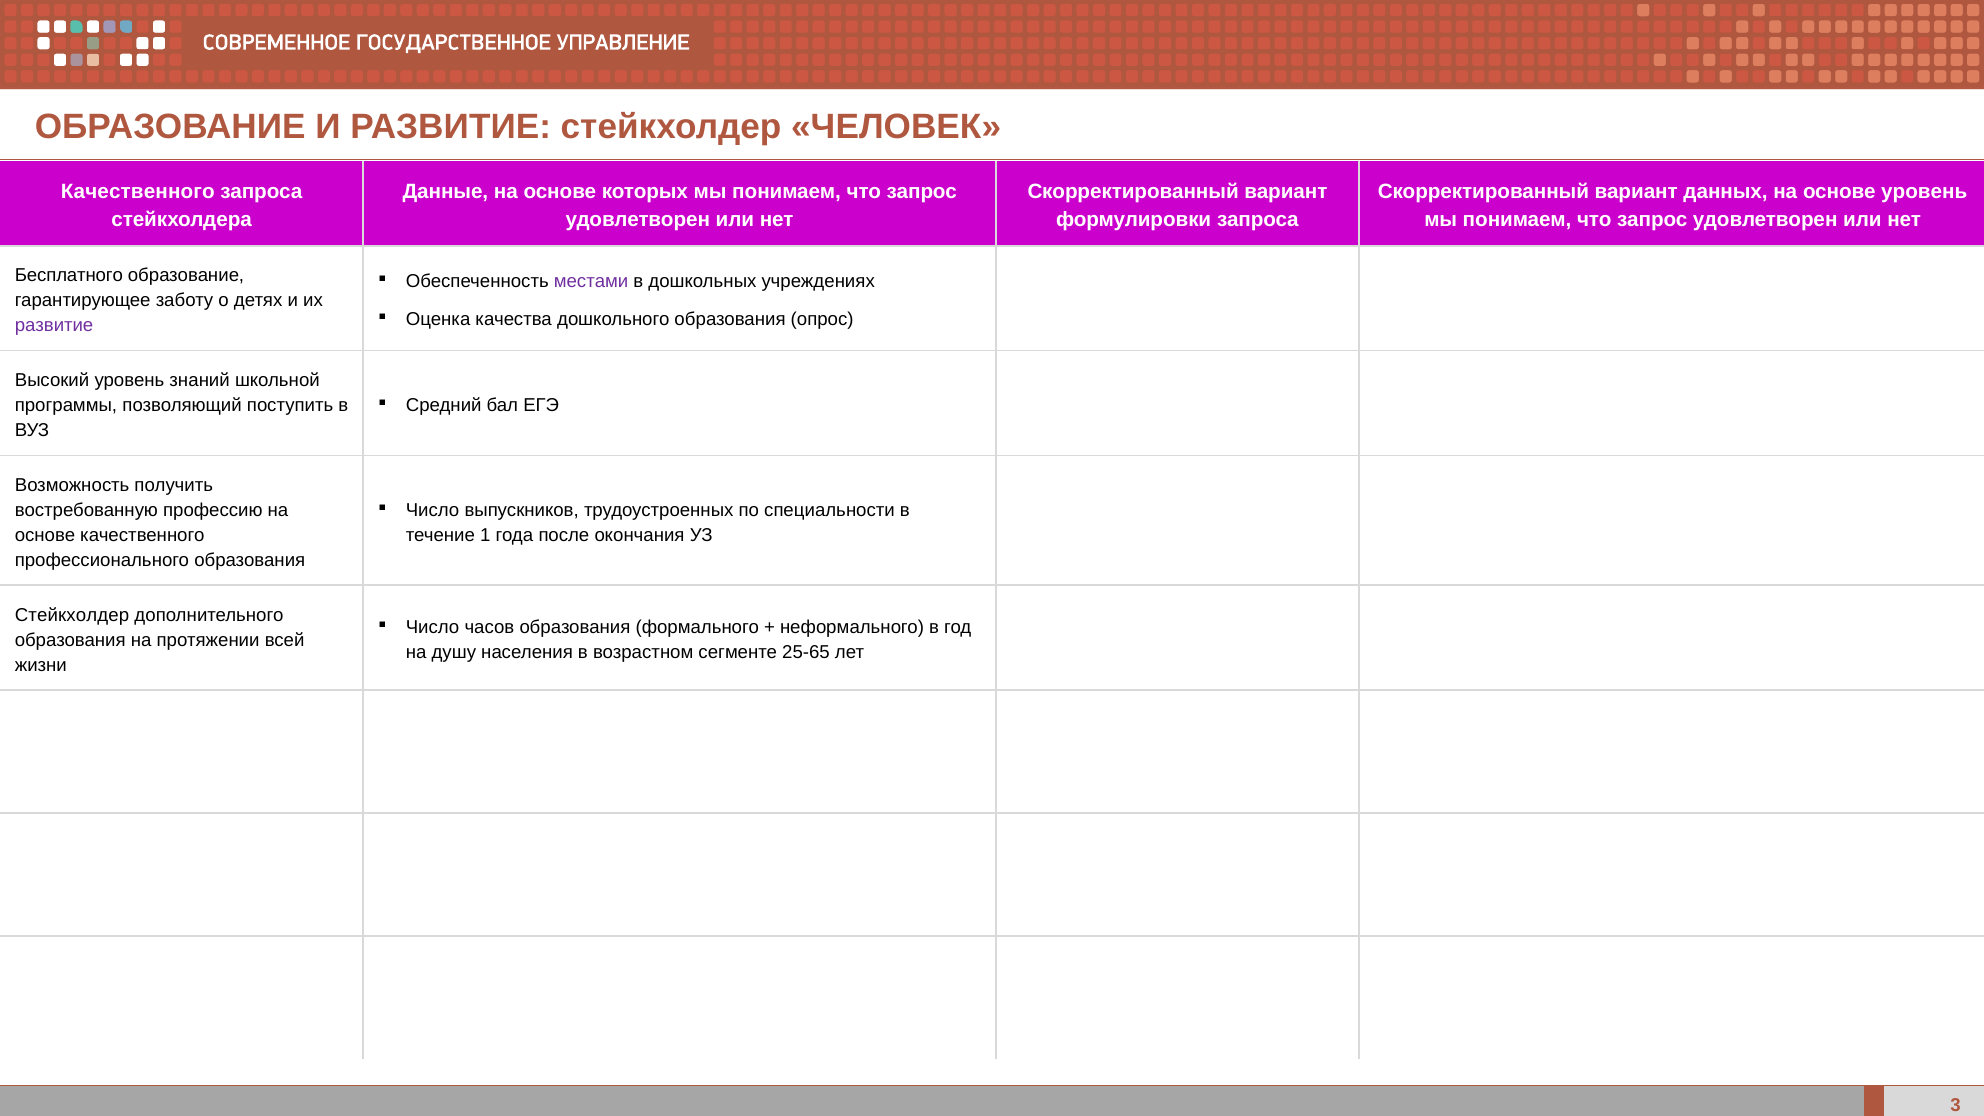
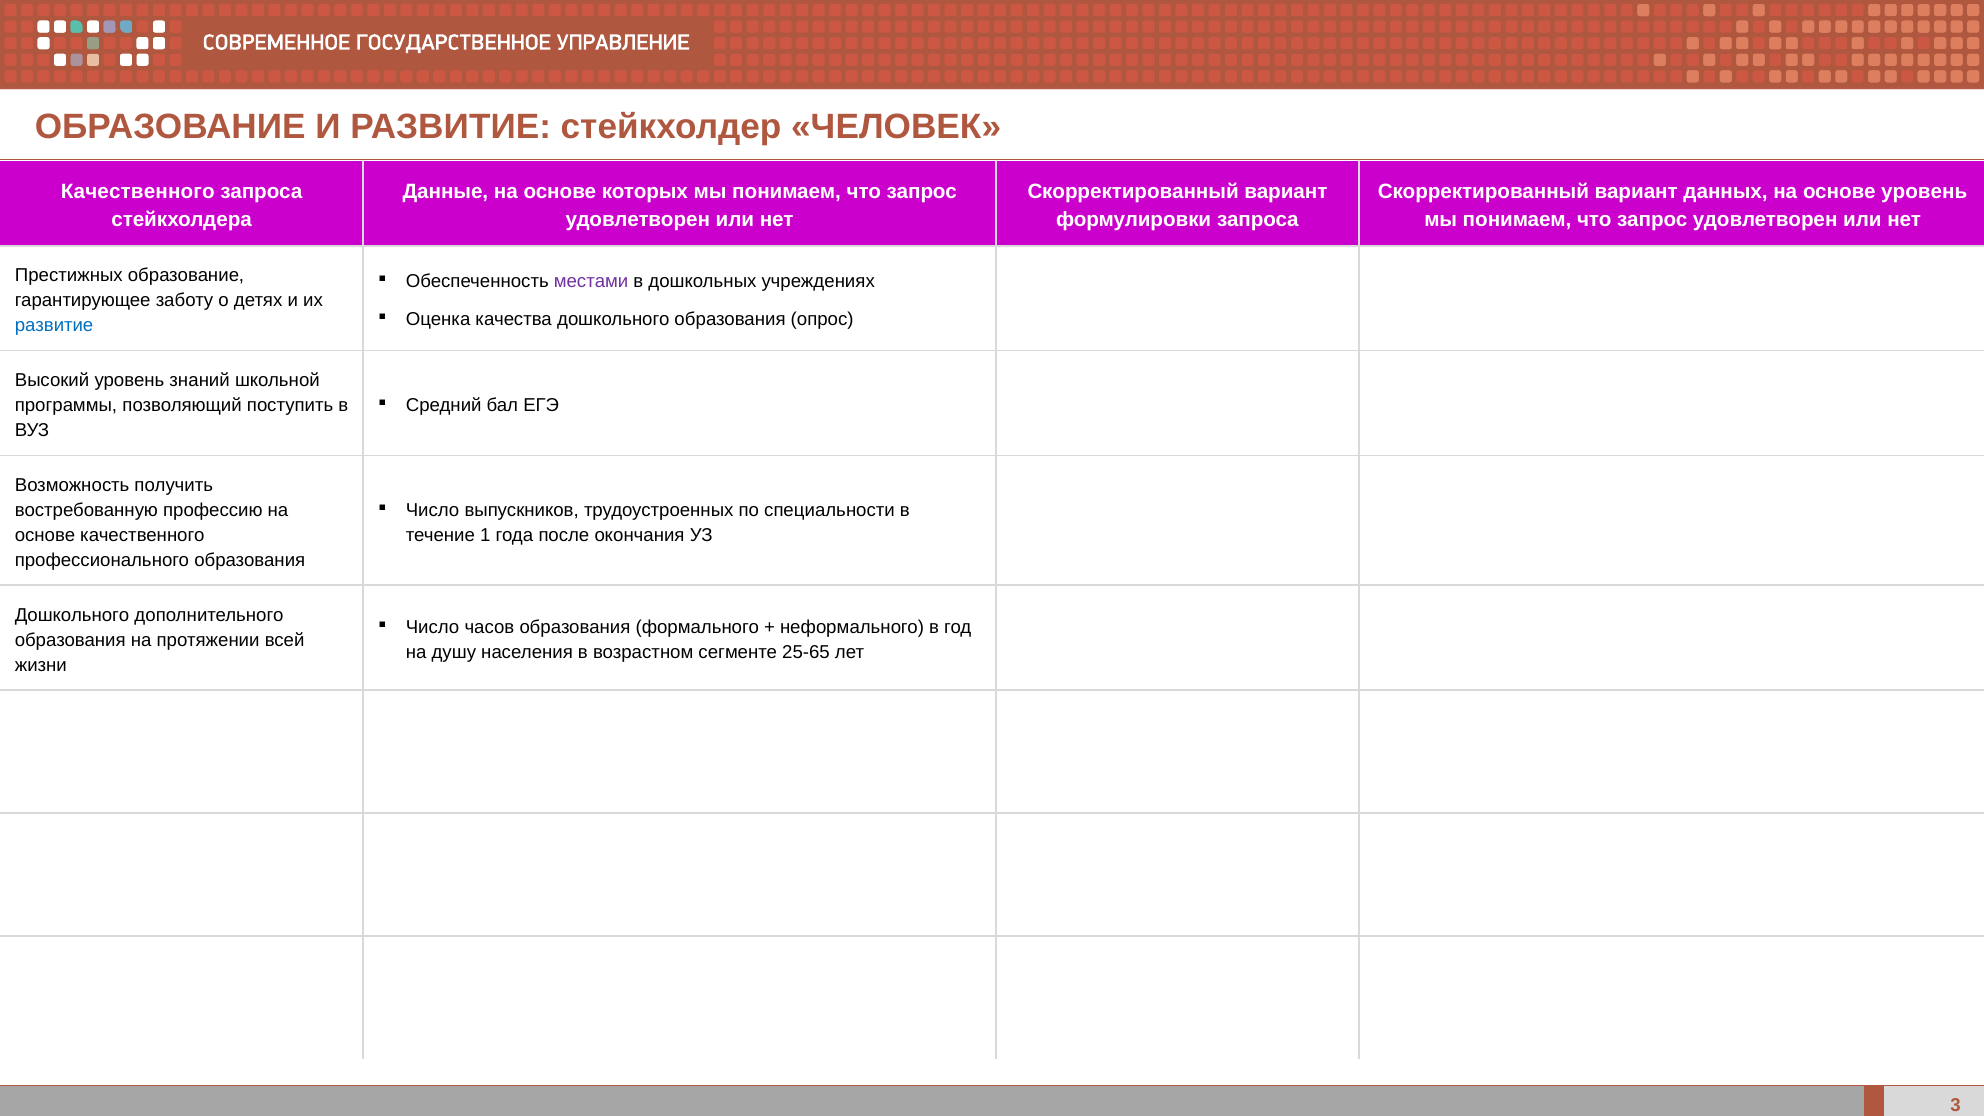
Бесплатного: Бесплатного -> Престижных
развитие at (54, 326) colour: purple -> blue
Стейкхолдер at (72, 615): Стейкхолдер -> Дошкольного
